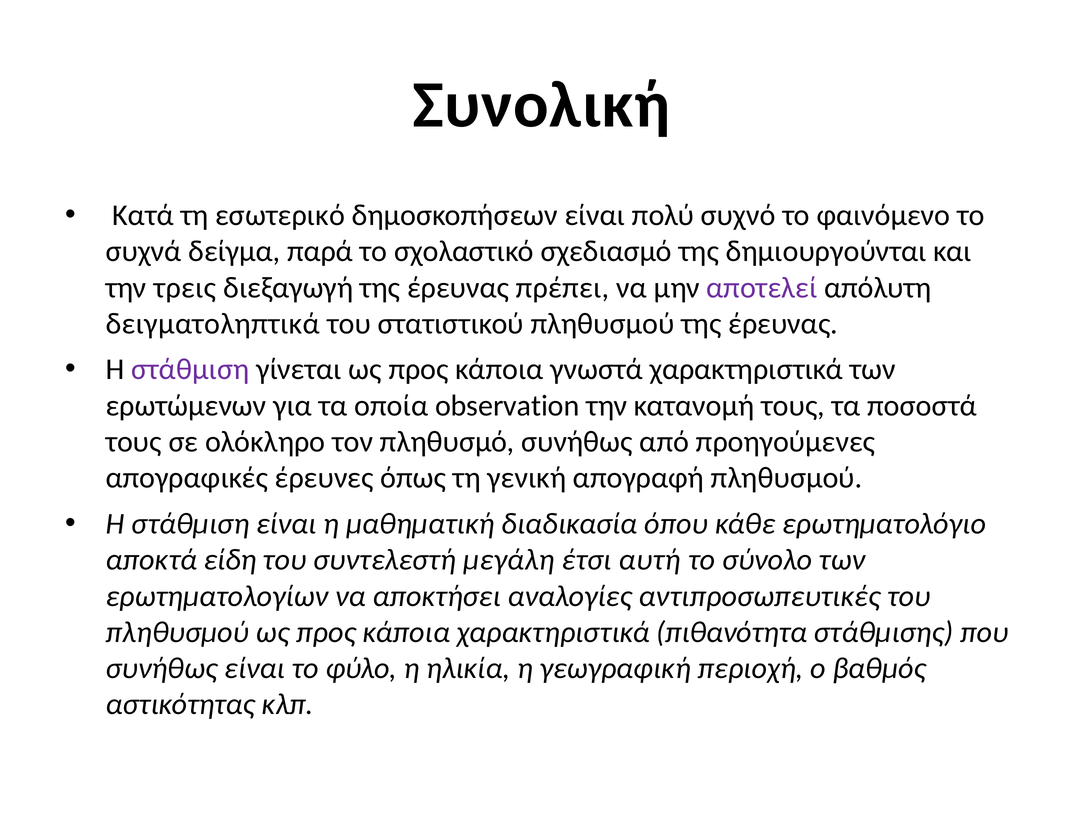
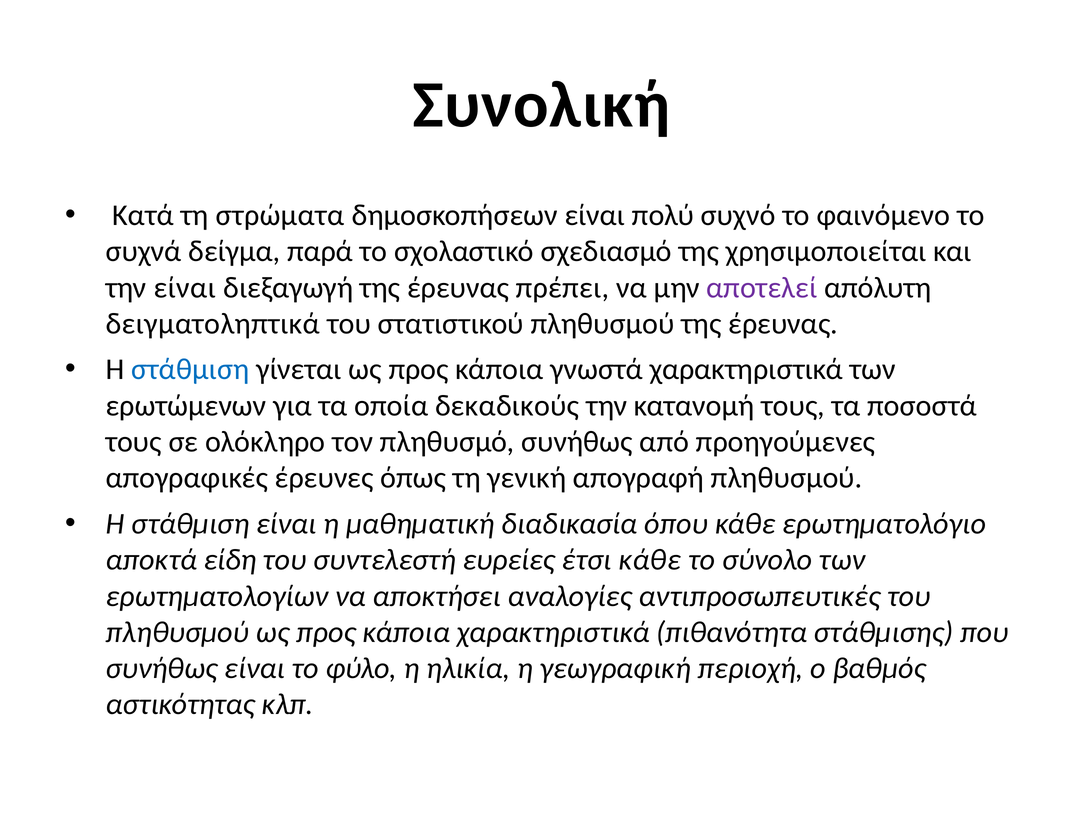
εσωτερικό: εσωτερικό -> στρώματα
δημιουργούνται: δημιουργούνται -> χρησιμοποιείται
την τρεις: τρεις -> είναι
στάθμιση at (190, 370) colour: purple -> blue
observation: observation -> δεκαδικούς
μεγάλη: μεγάλη -> ευρείες
έτσι αυτή: αυτή -> κάθε
